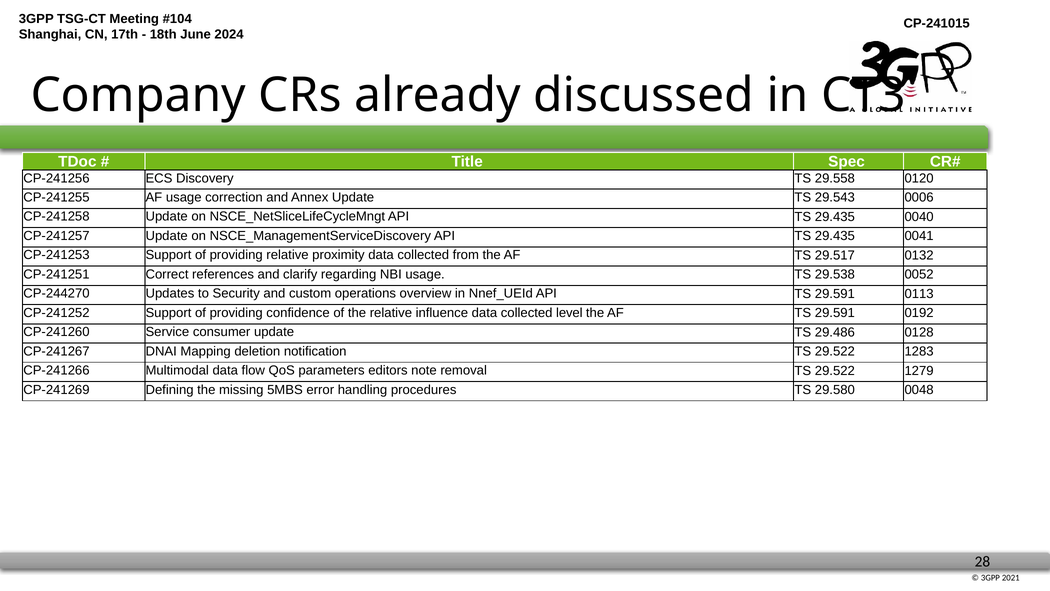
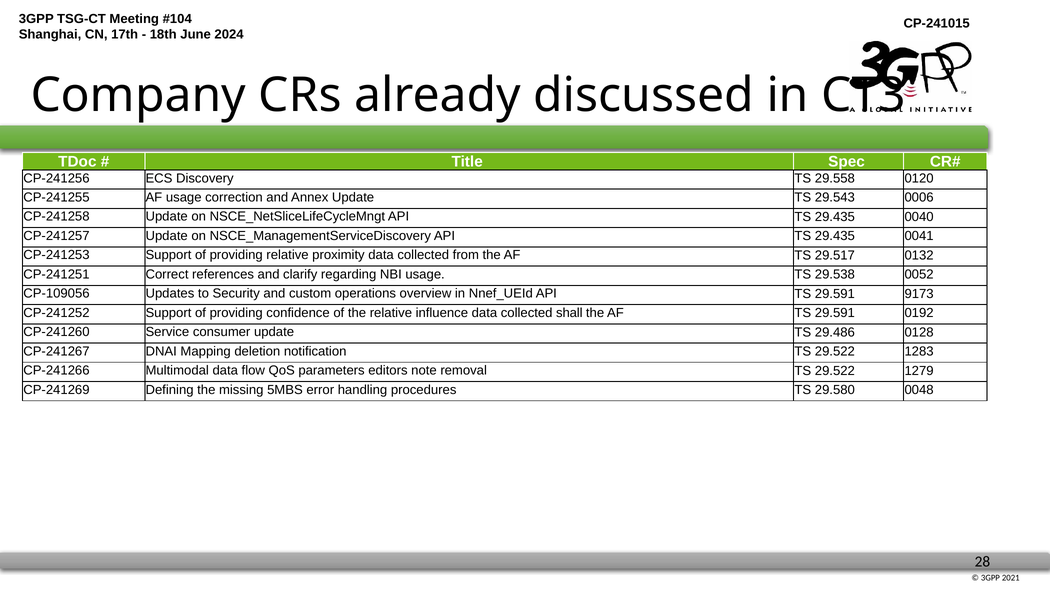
CP-244270: CP-244270 -> CP-109056
0113: 0113 -> 9173
level: level -> shall
